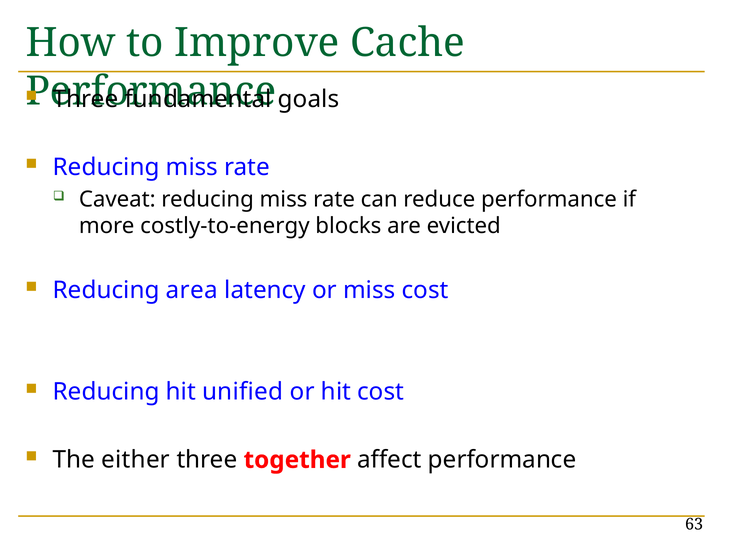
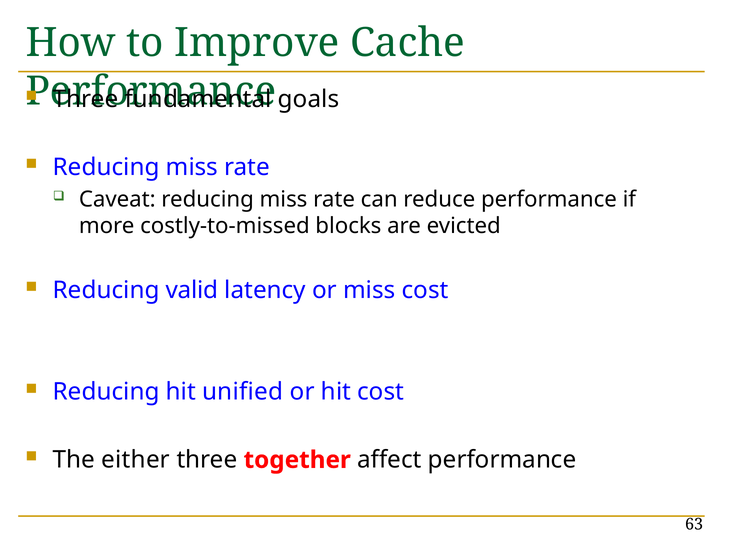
costly-to-energy: costly-to-energy -> costly-to-missed
area: area -> valid
